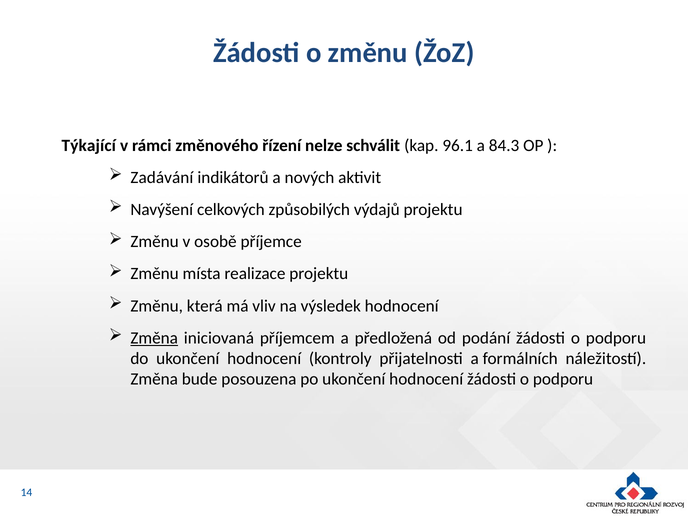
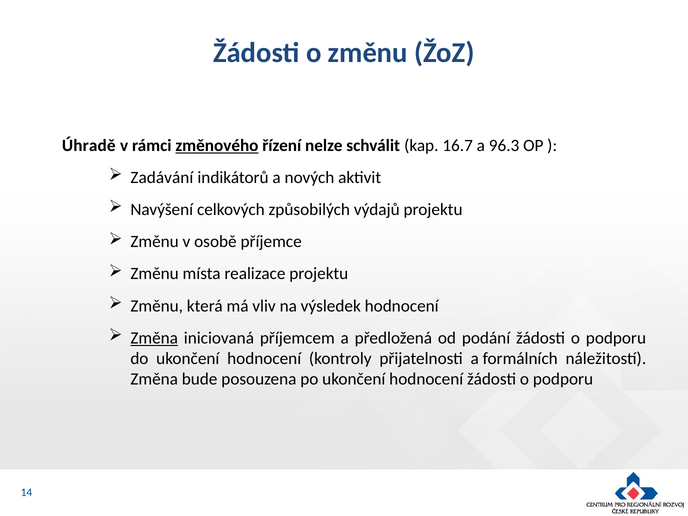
Týkající: Týkající -> Úhradě
změnového underline: none -> present
96.1: 96.1 -> 16.7
84.3: 84.3 -> 96.3
